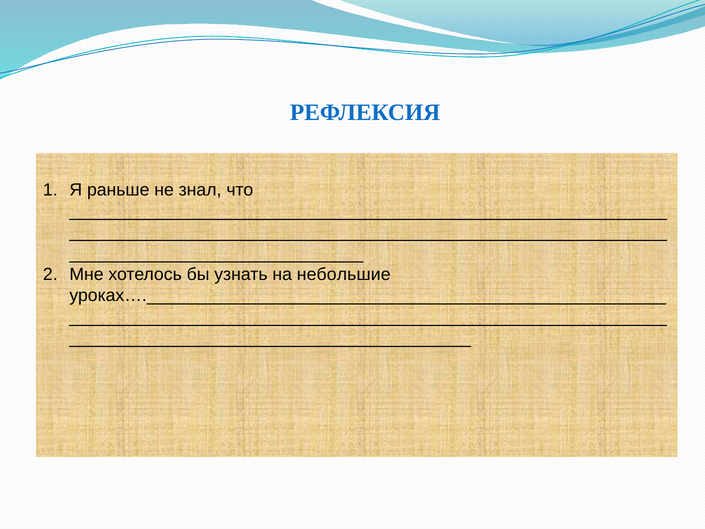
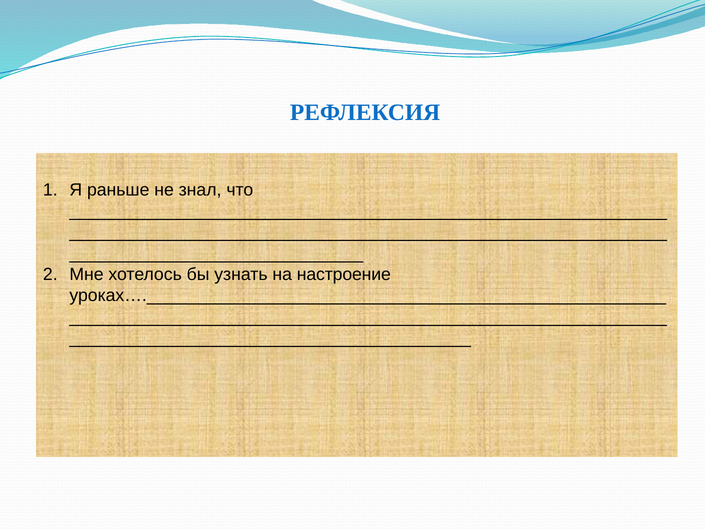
небольшие: небольшие -> настроение
